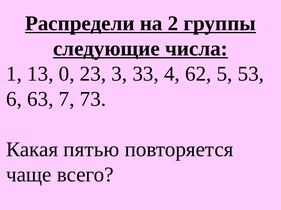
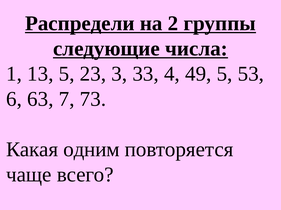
13 0: 0 -> 5
62: 62 -> 49
пятью: пятью -> одним
